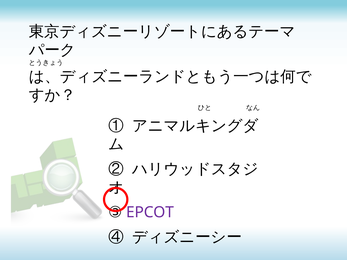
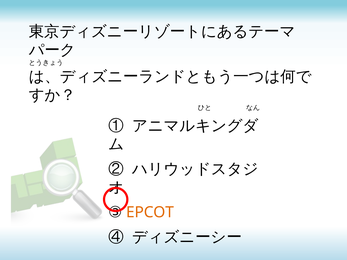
EPCOT colour: purple -> orange
